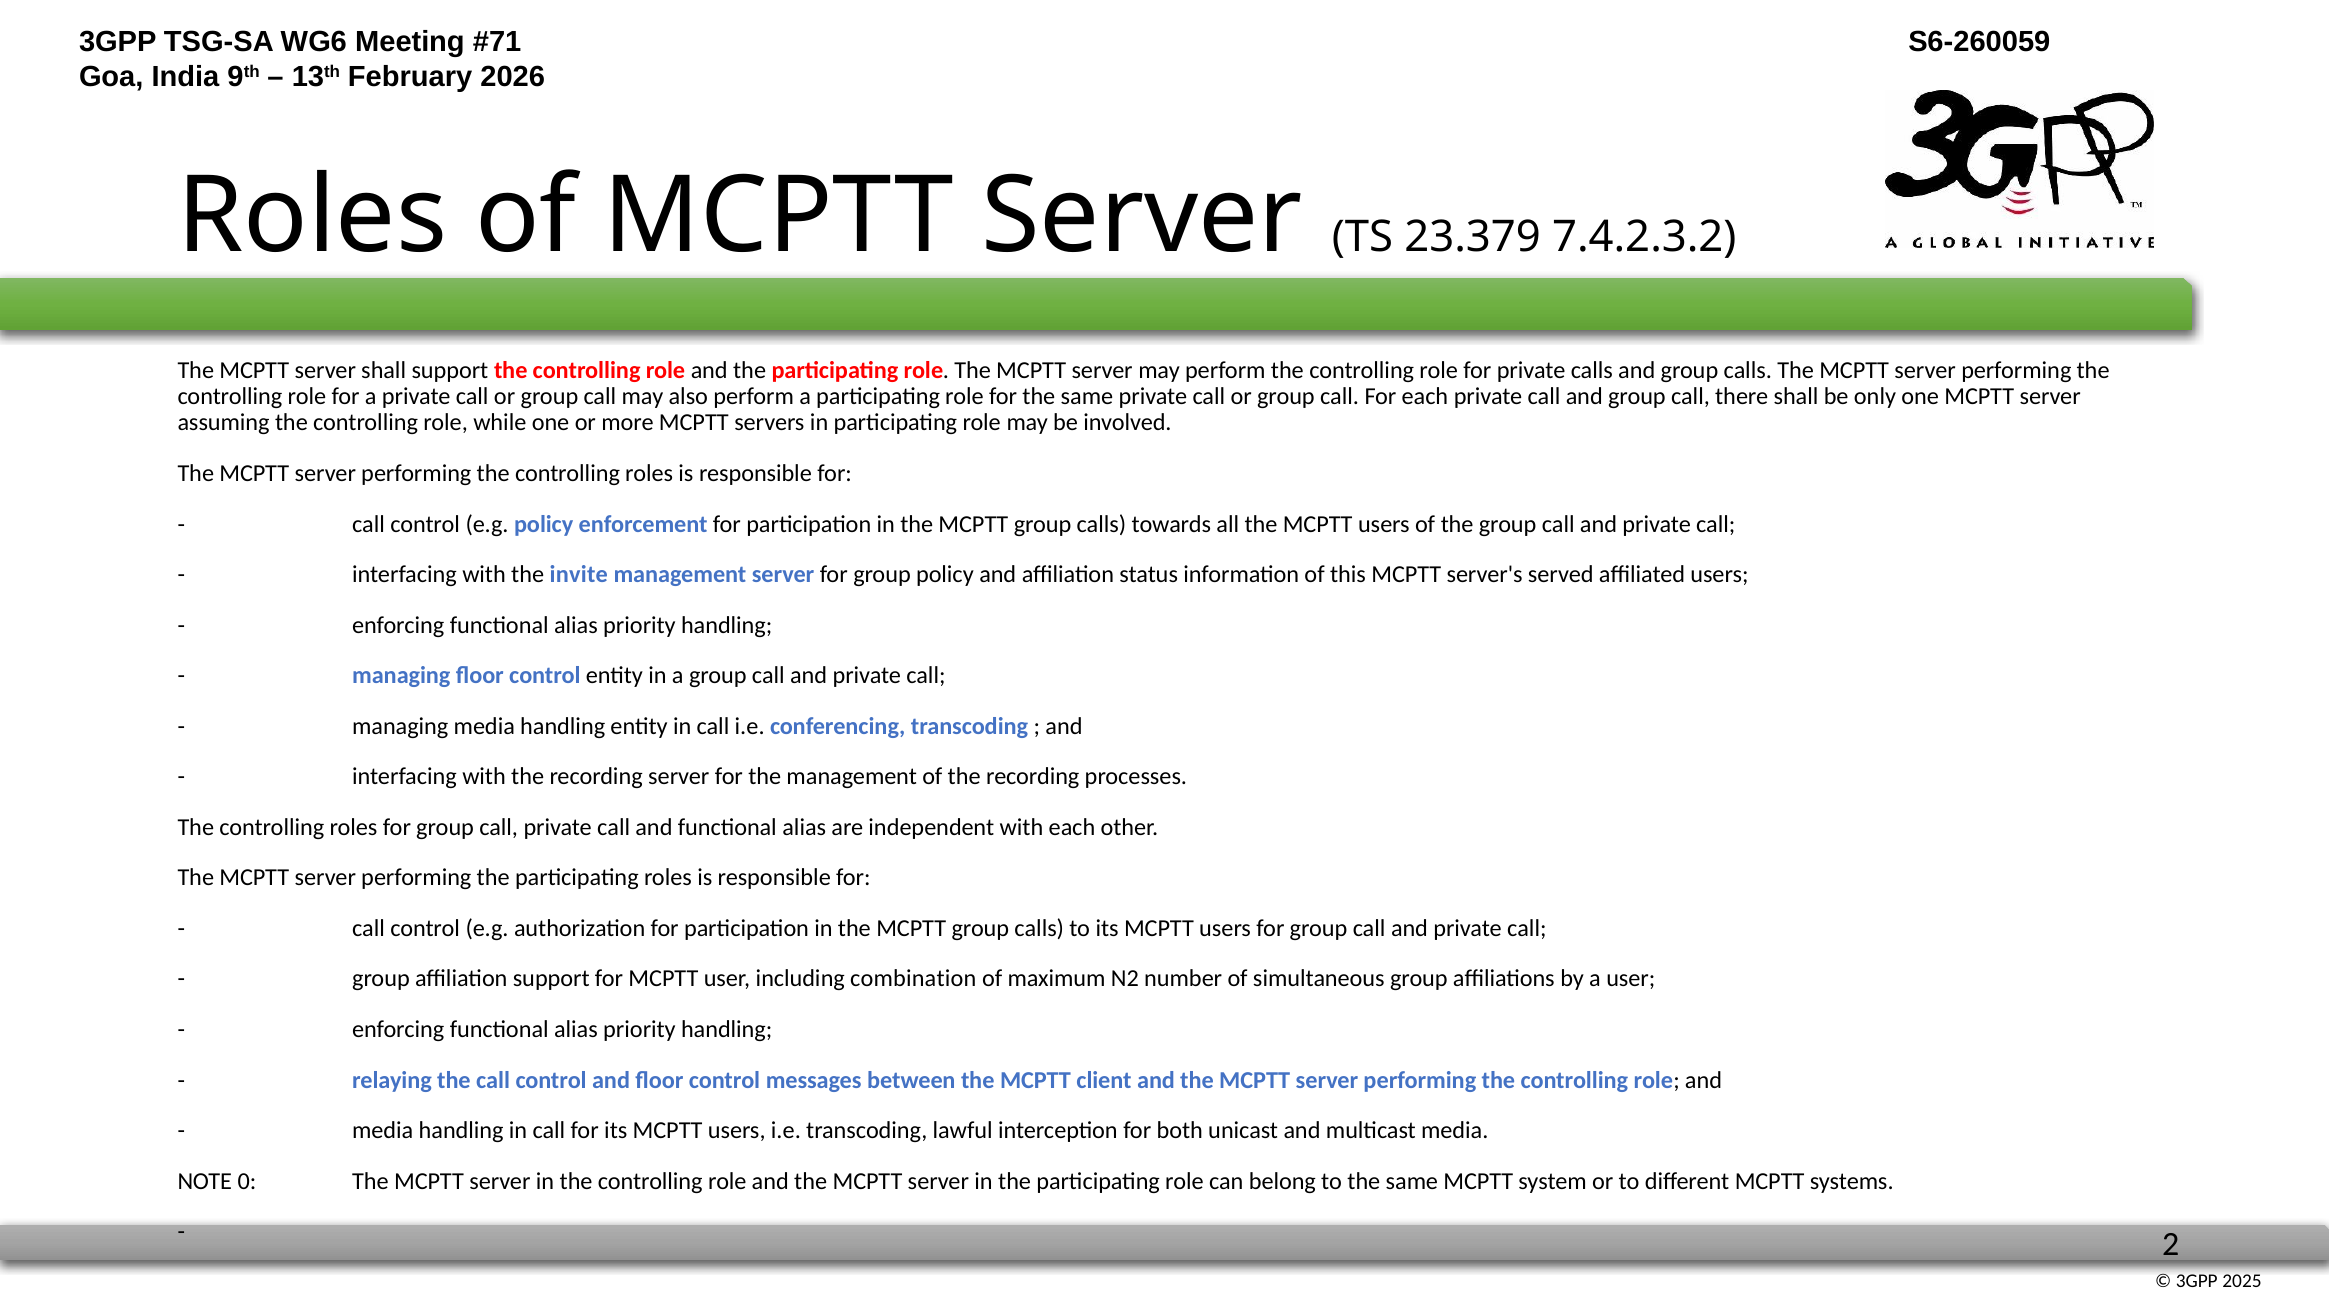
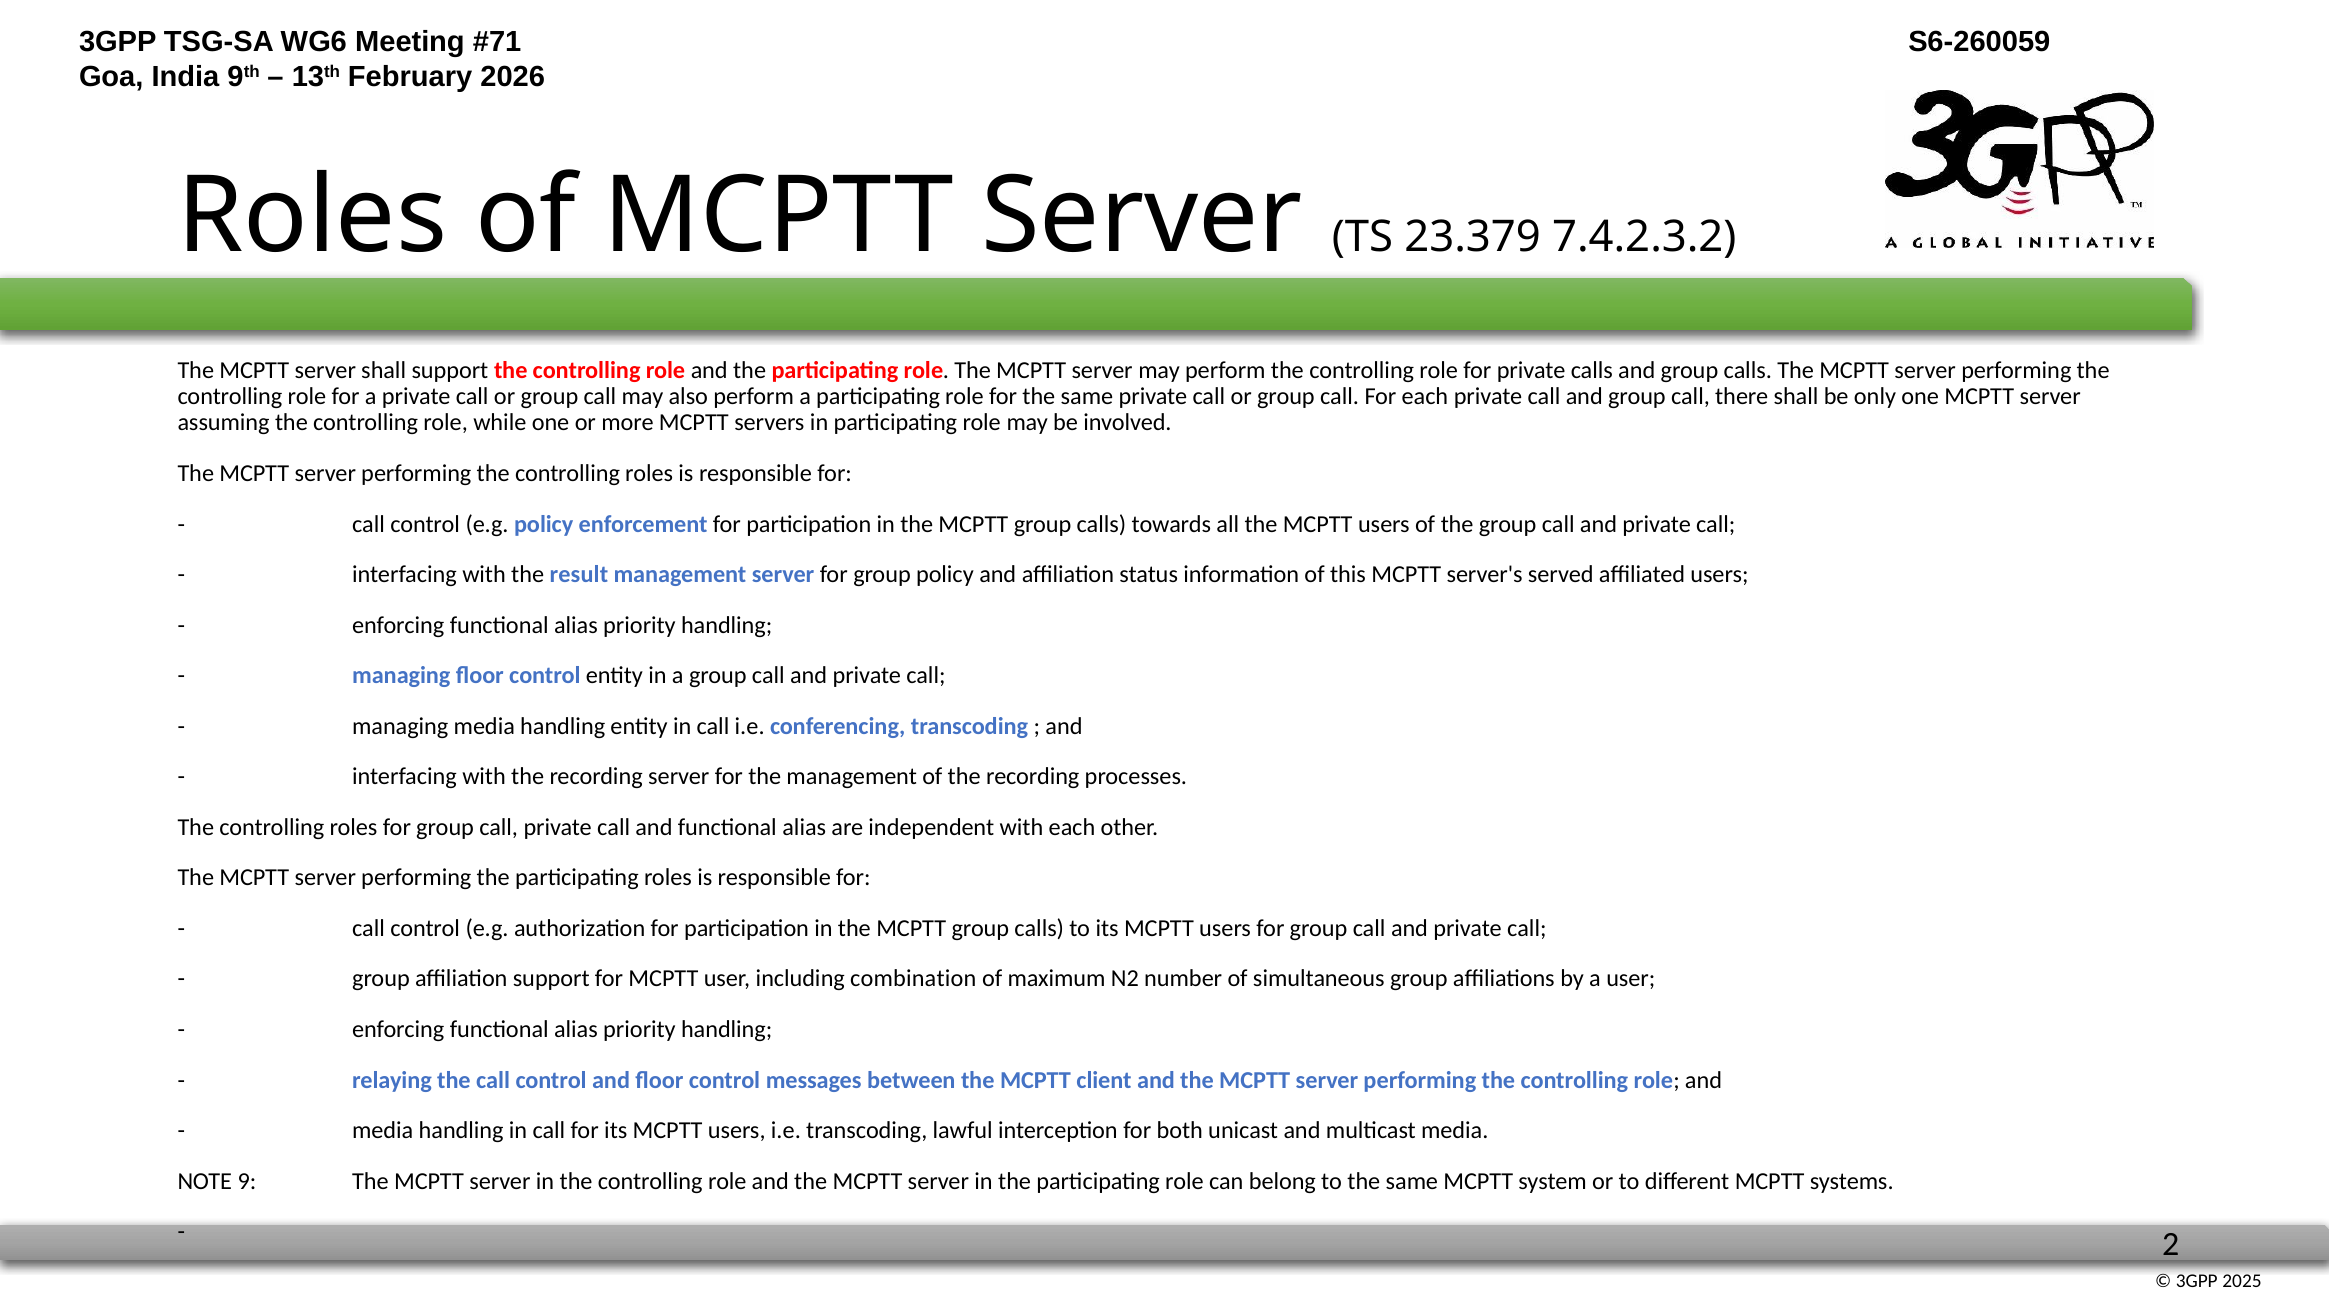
invite: invite -> result
0: 0 -> 9
